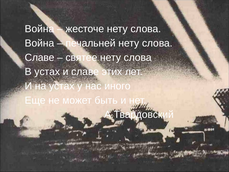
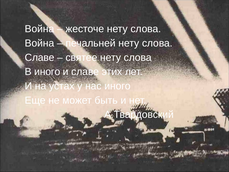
В устах: устах -> иного
